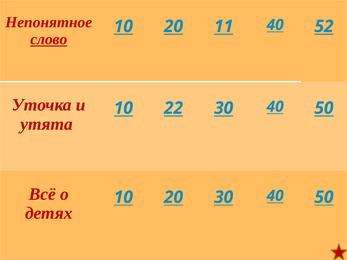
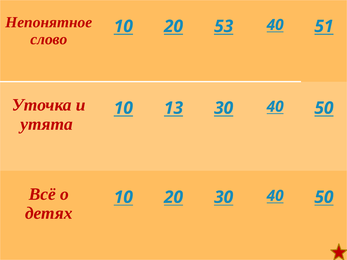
слово underline: present -> none
11: 11 -> 53
52: 52 -> 51
22: 22 -> 13
